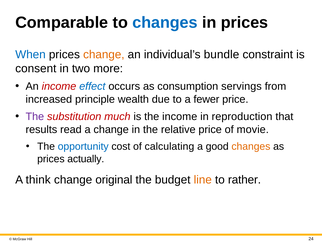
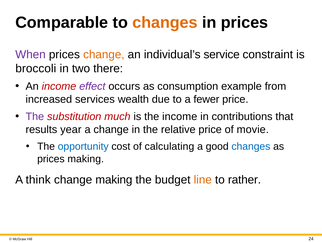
changes at (165, 23) colour: blue -> orange
When colour: blue -> purple
bundle: bundle -> service
consent: consent -> broccoli
more: more -> there
effect colour: blue -> purple
servings: servings -> example
principle: principle -> services
reproduction: reproduction -> contributions
read: read -> year
changes at (251, 146) colour: orange -> blue
prices actually: actually -> making
change original: original -> making
